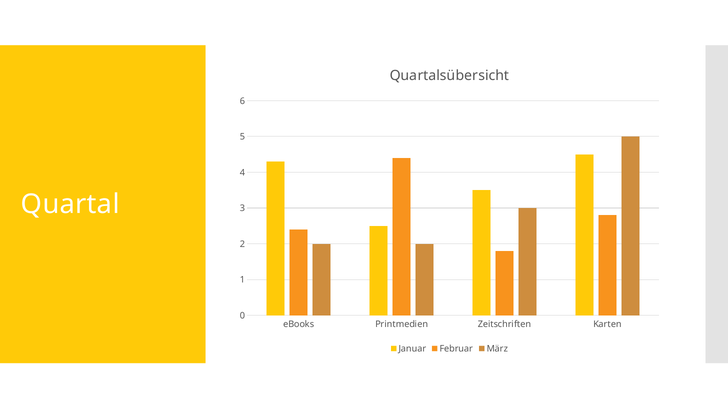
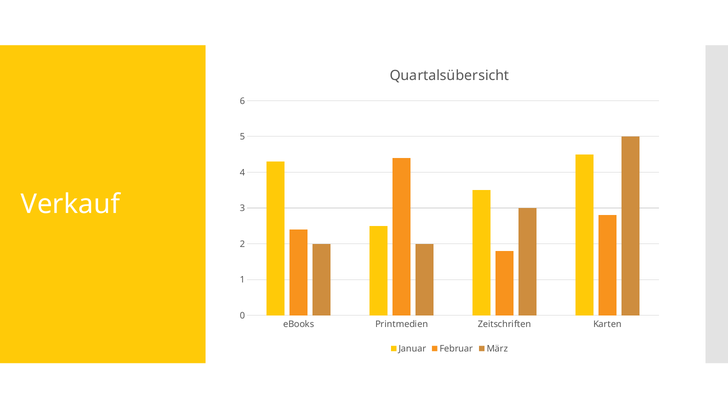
Quartal: Quartal -> Verkauf
